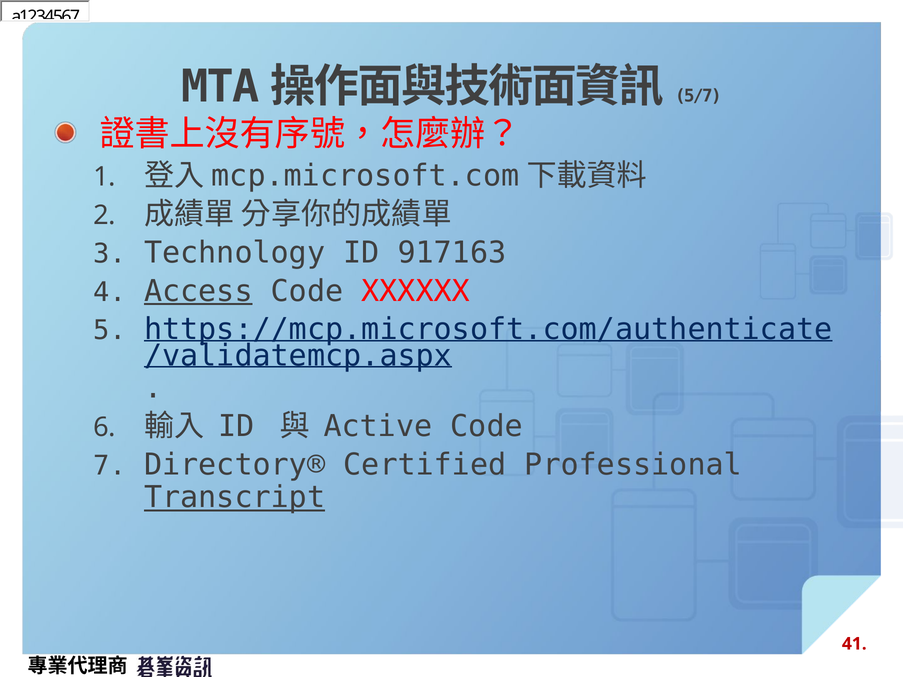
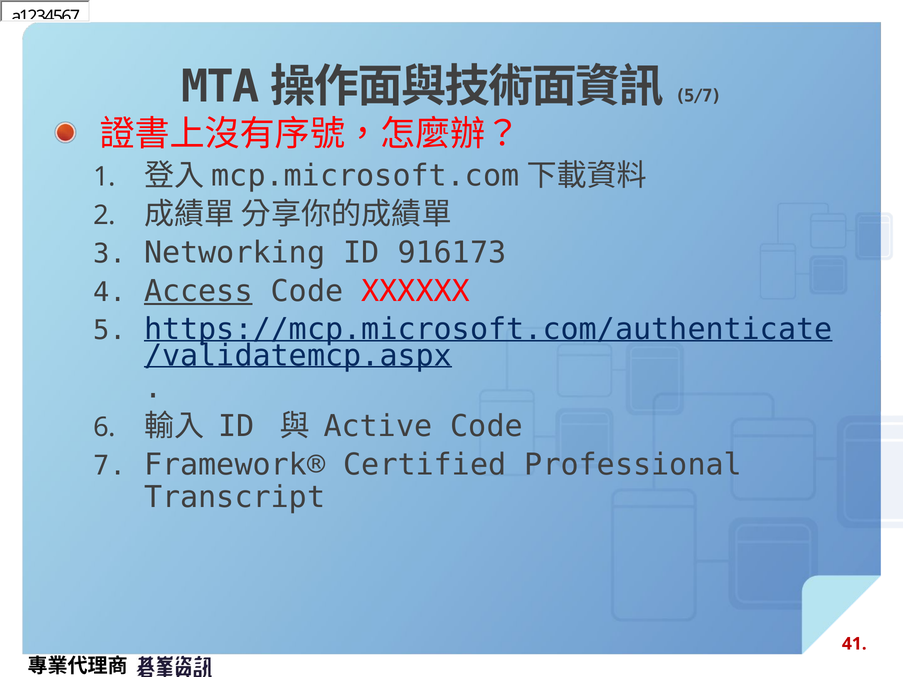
Technology: Technology -> Networking
917163: 917163 -> 916173
Directory®: Directory® -> Framework®
Transcript underline: present -> none
